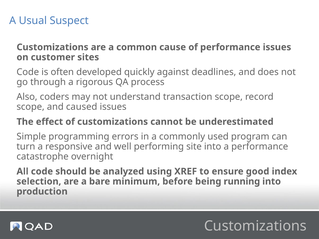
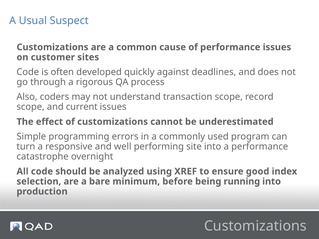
caused: caused -> current
